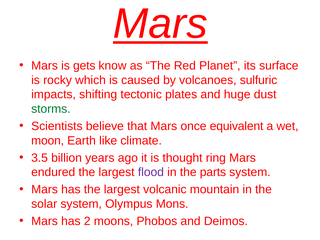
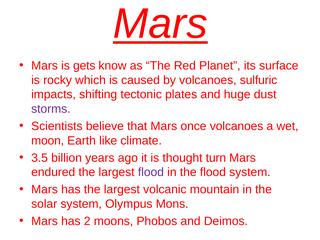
storms colour: green -> purple
once equivalent: equivalent -> volcanoes
ring: ring -> turn
the parts: parts -> flood
